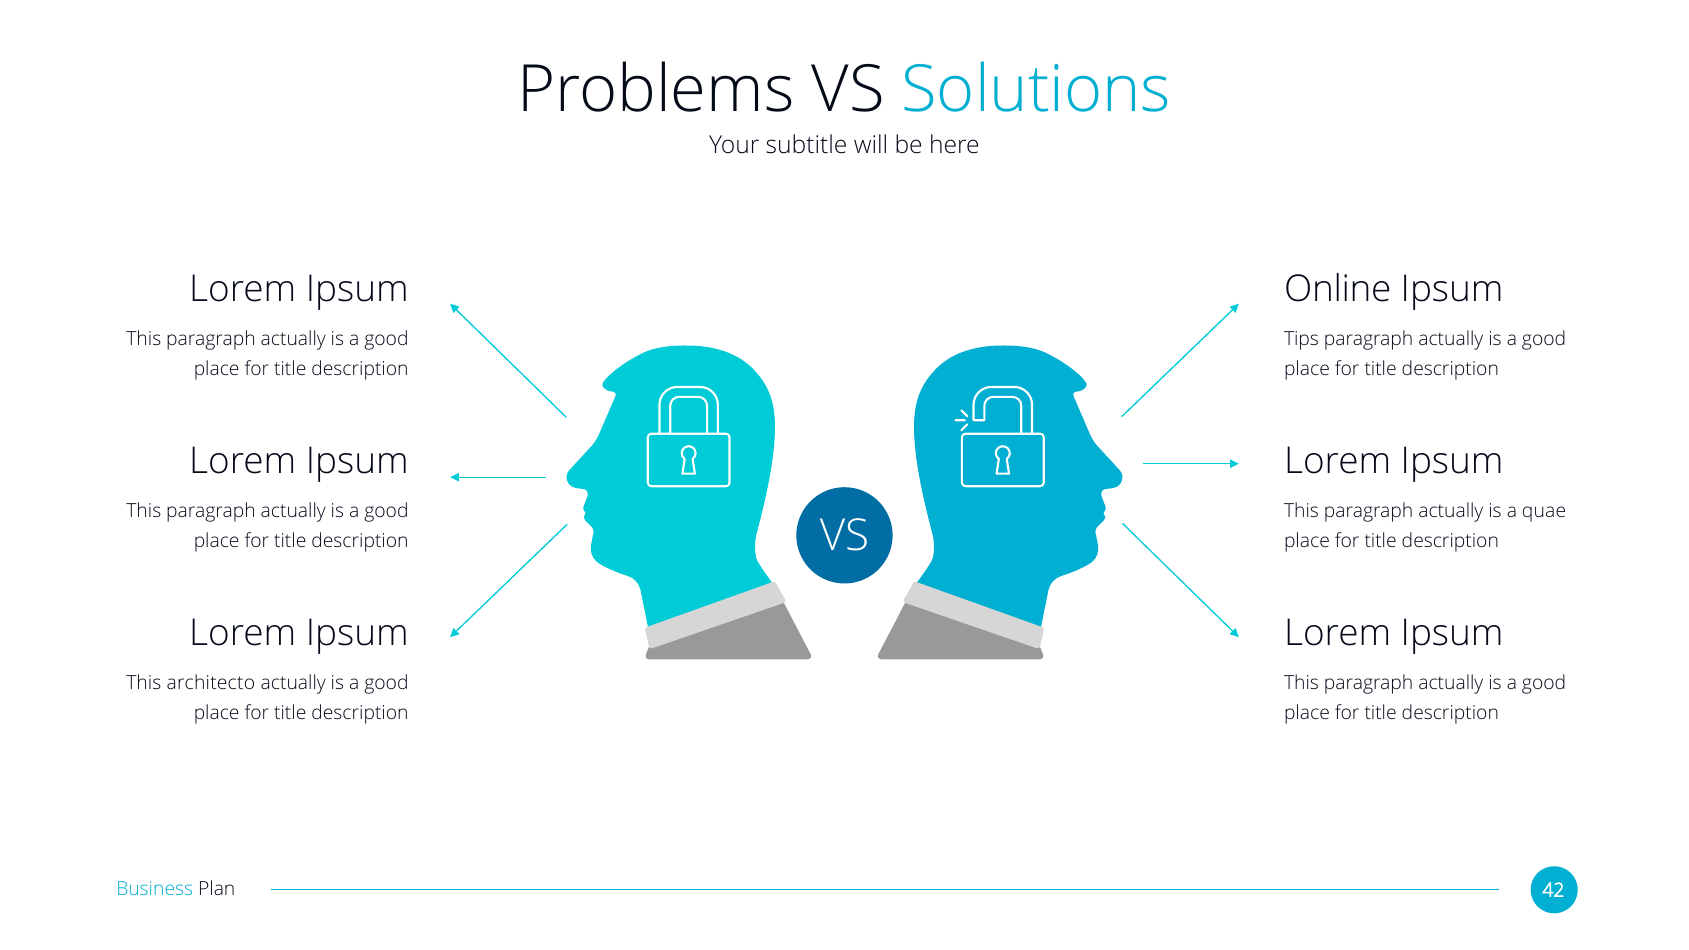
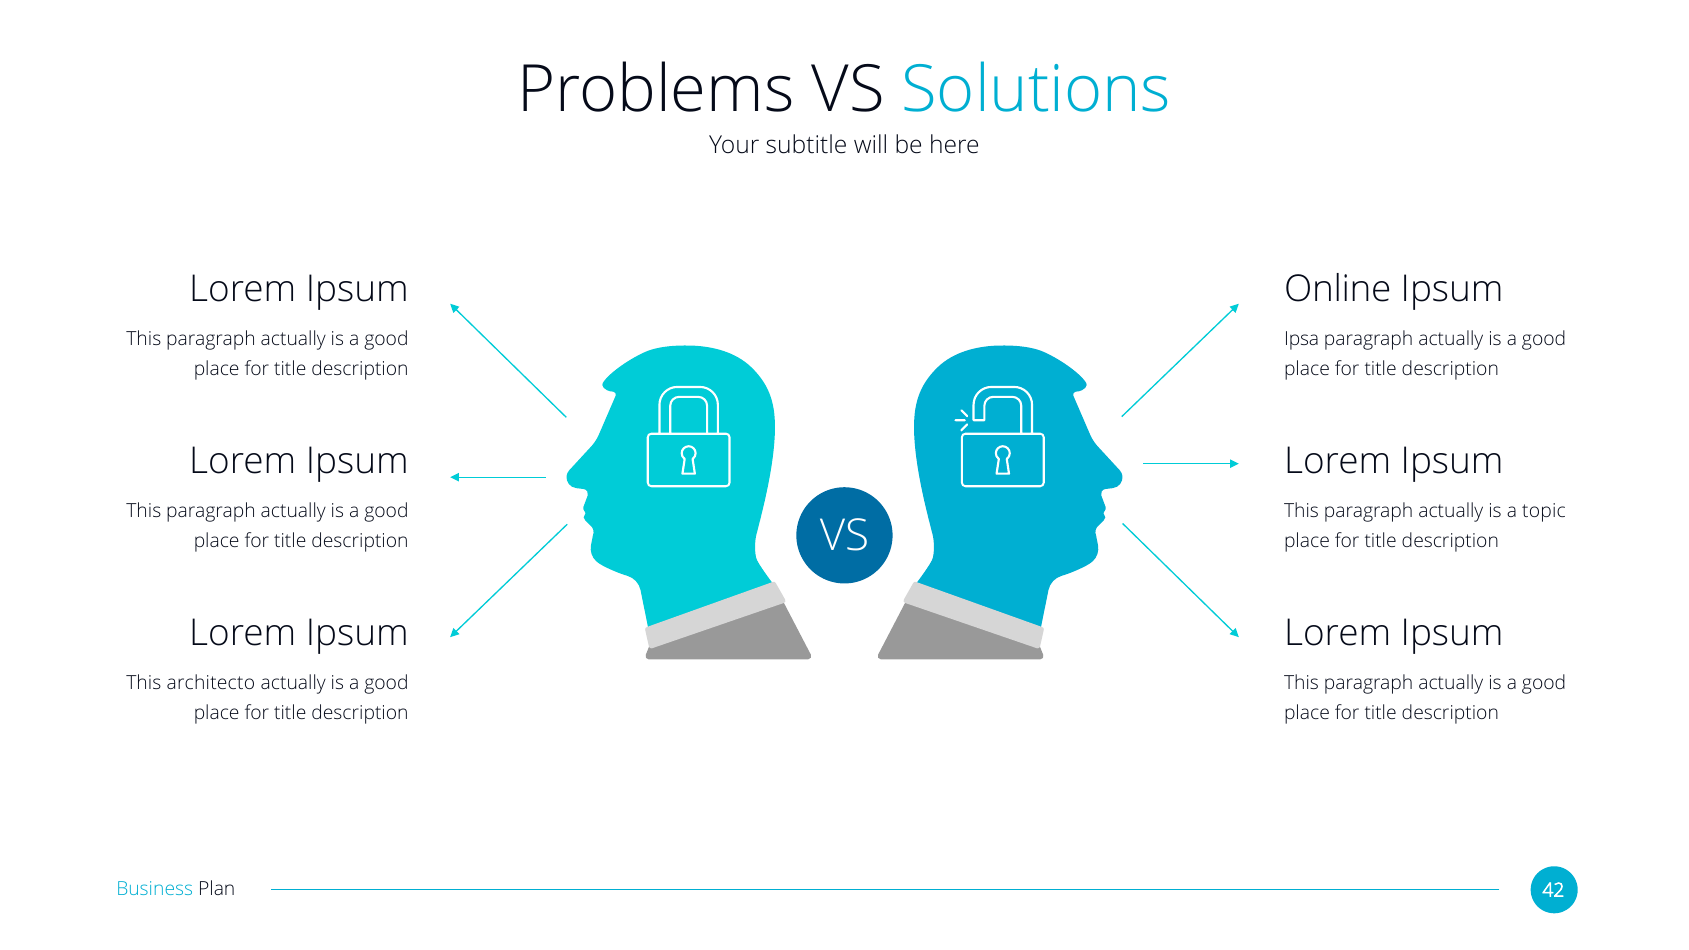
Tips: Tips -> Ipsa
quae: quae -> topic
